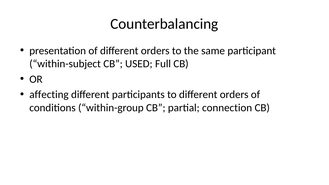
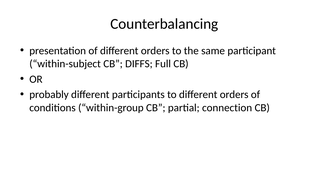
USED: USED -> DIFFS
affecting: affecting -> probably
